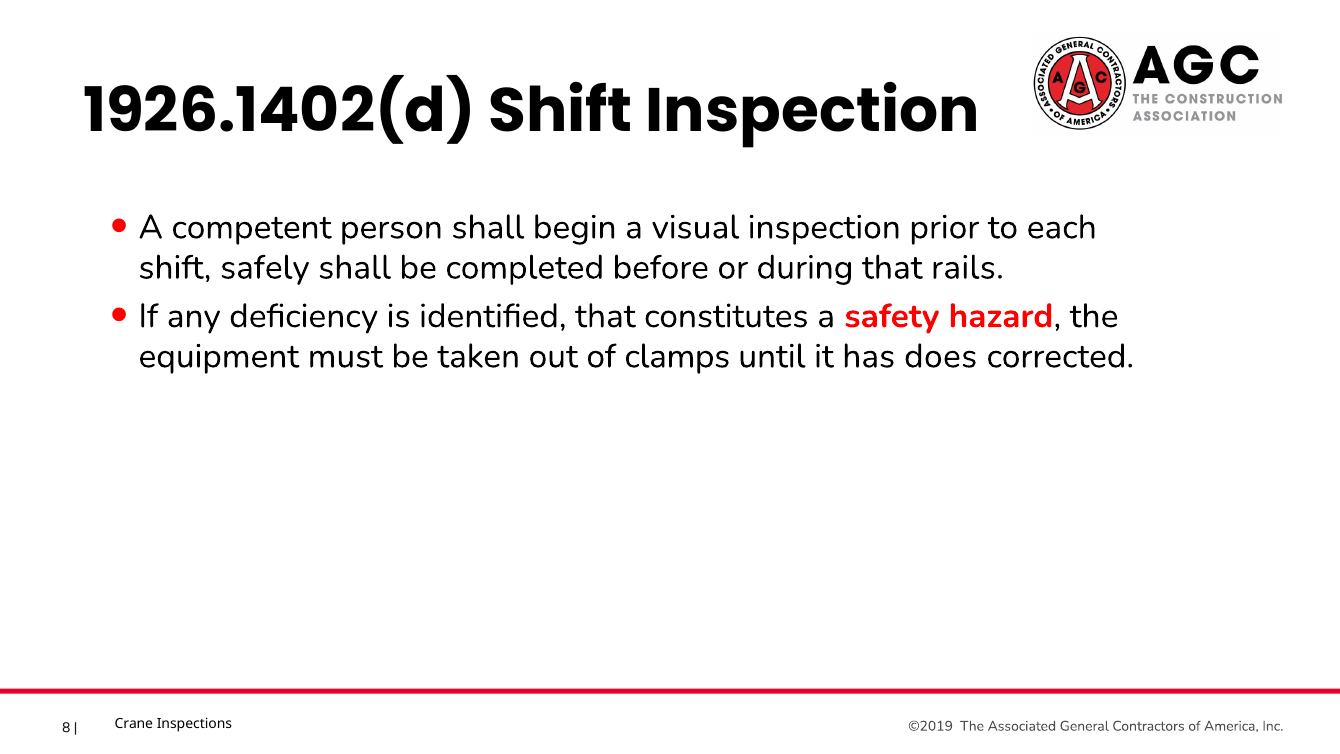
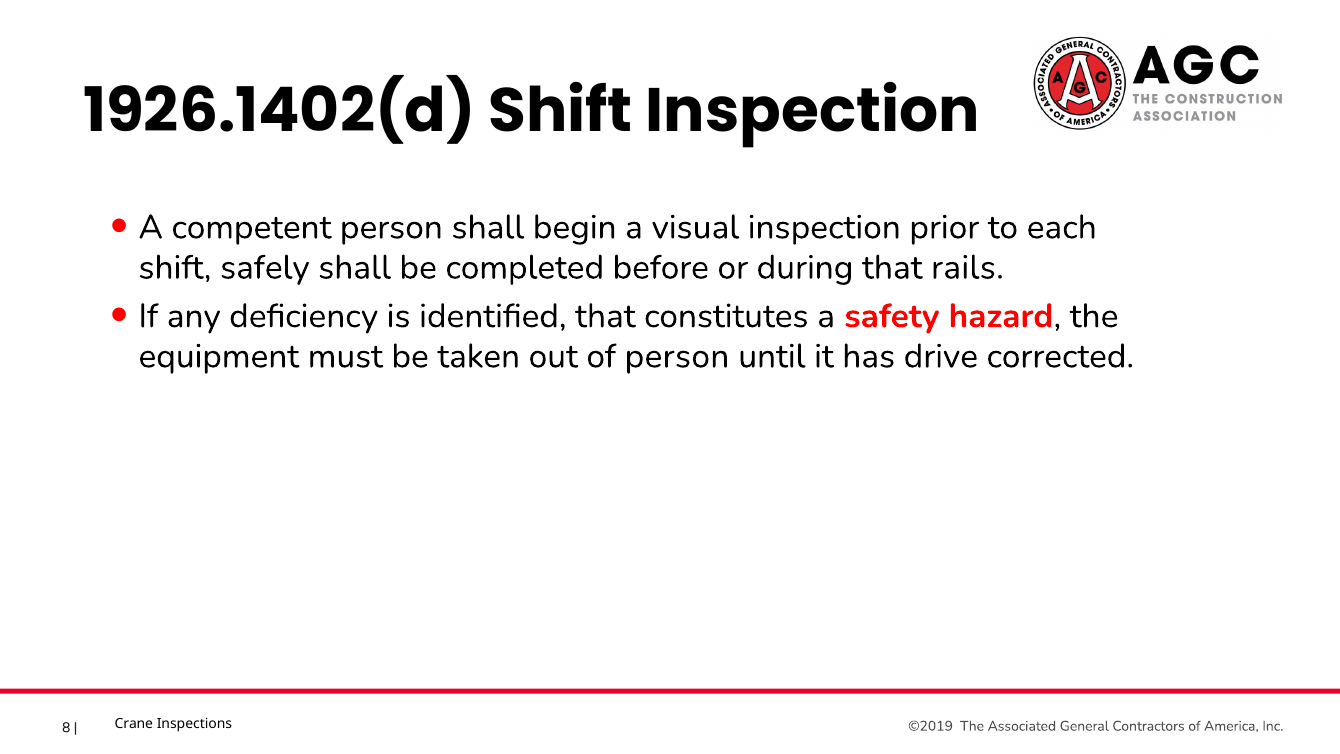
of clamps: clamps -> person
does: does -> drive
